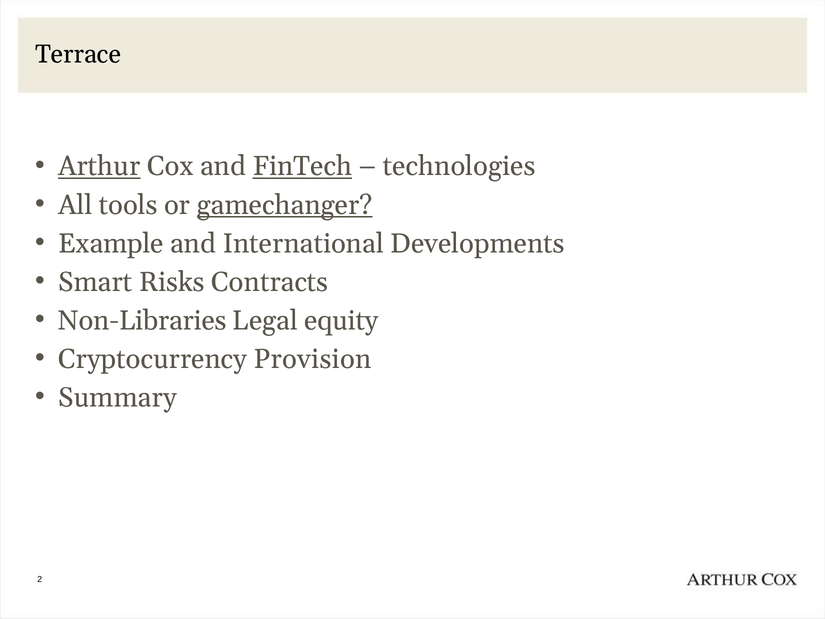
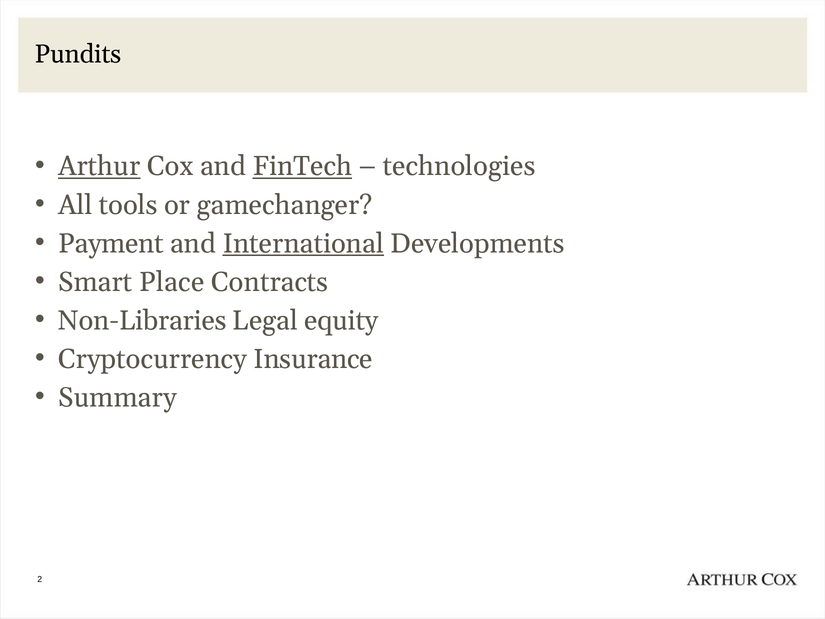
Terrace: Terrace -> Pundits
gamechanger underline: present -> none
Example: Example -> Payment
International underline: none -> present
Risks: Risks -> Place
Provision: Provision -> Insurance
